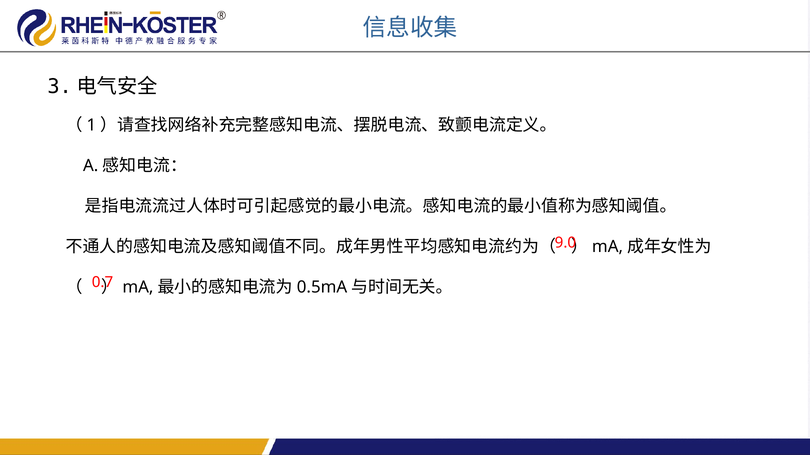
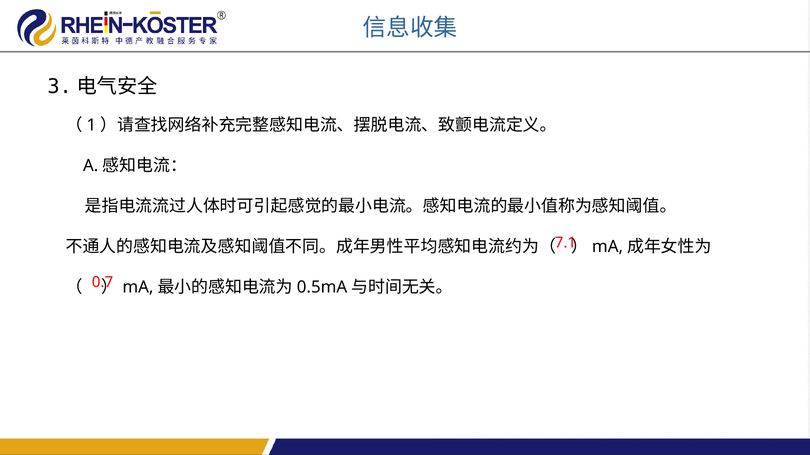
9.0: 9.0 -> 7.1
